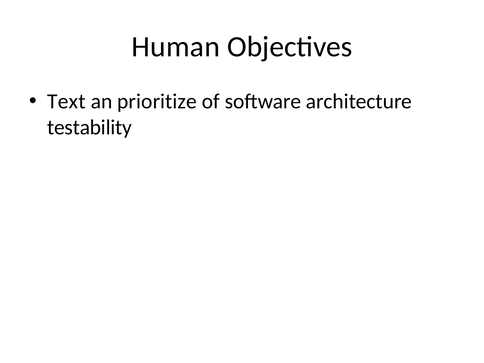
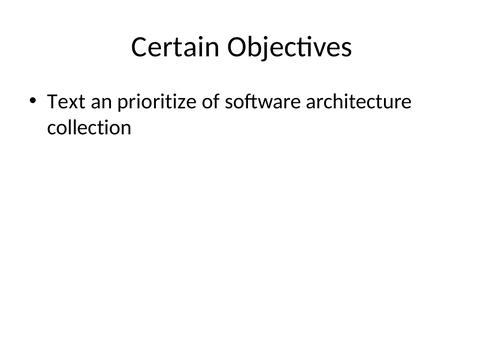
Human: Human -> Certain
testability: testability -> collection
